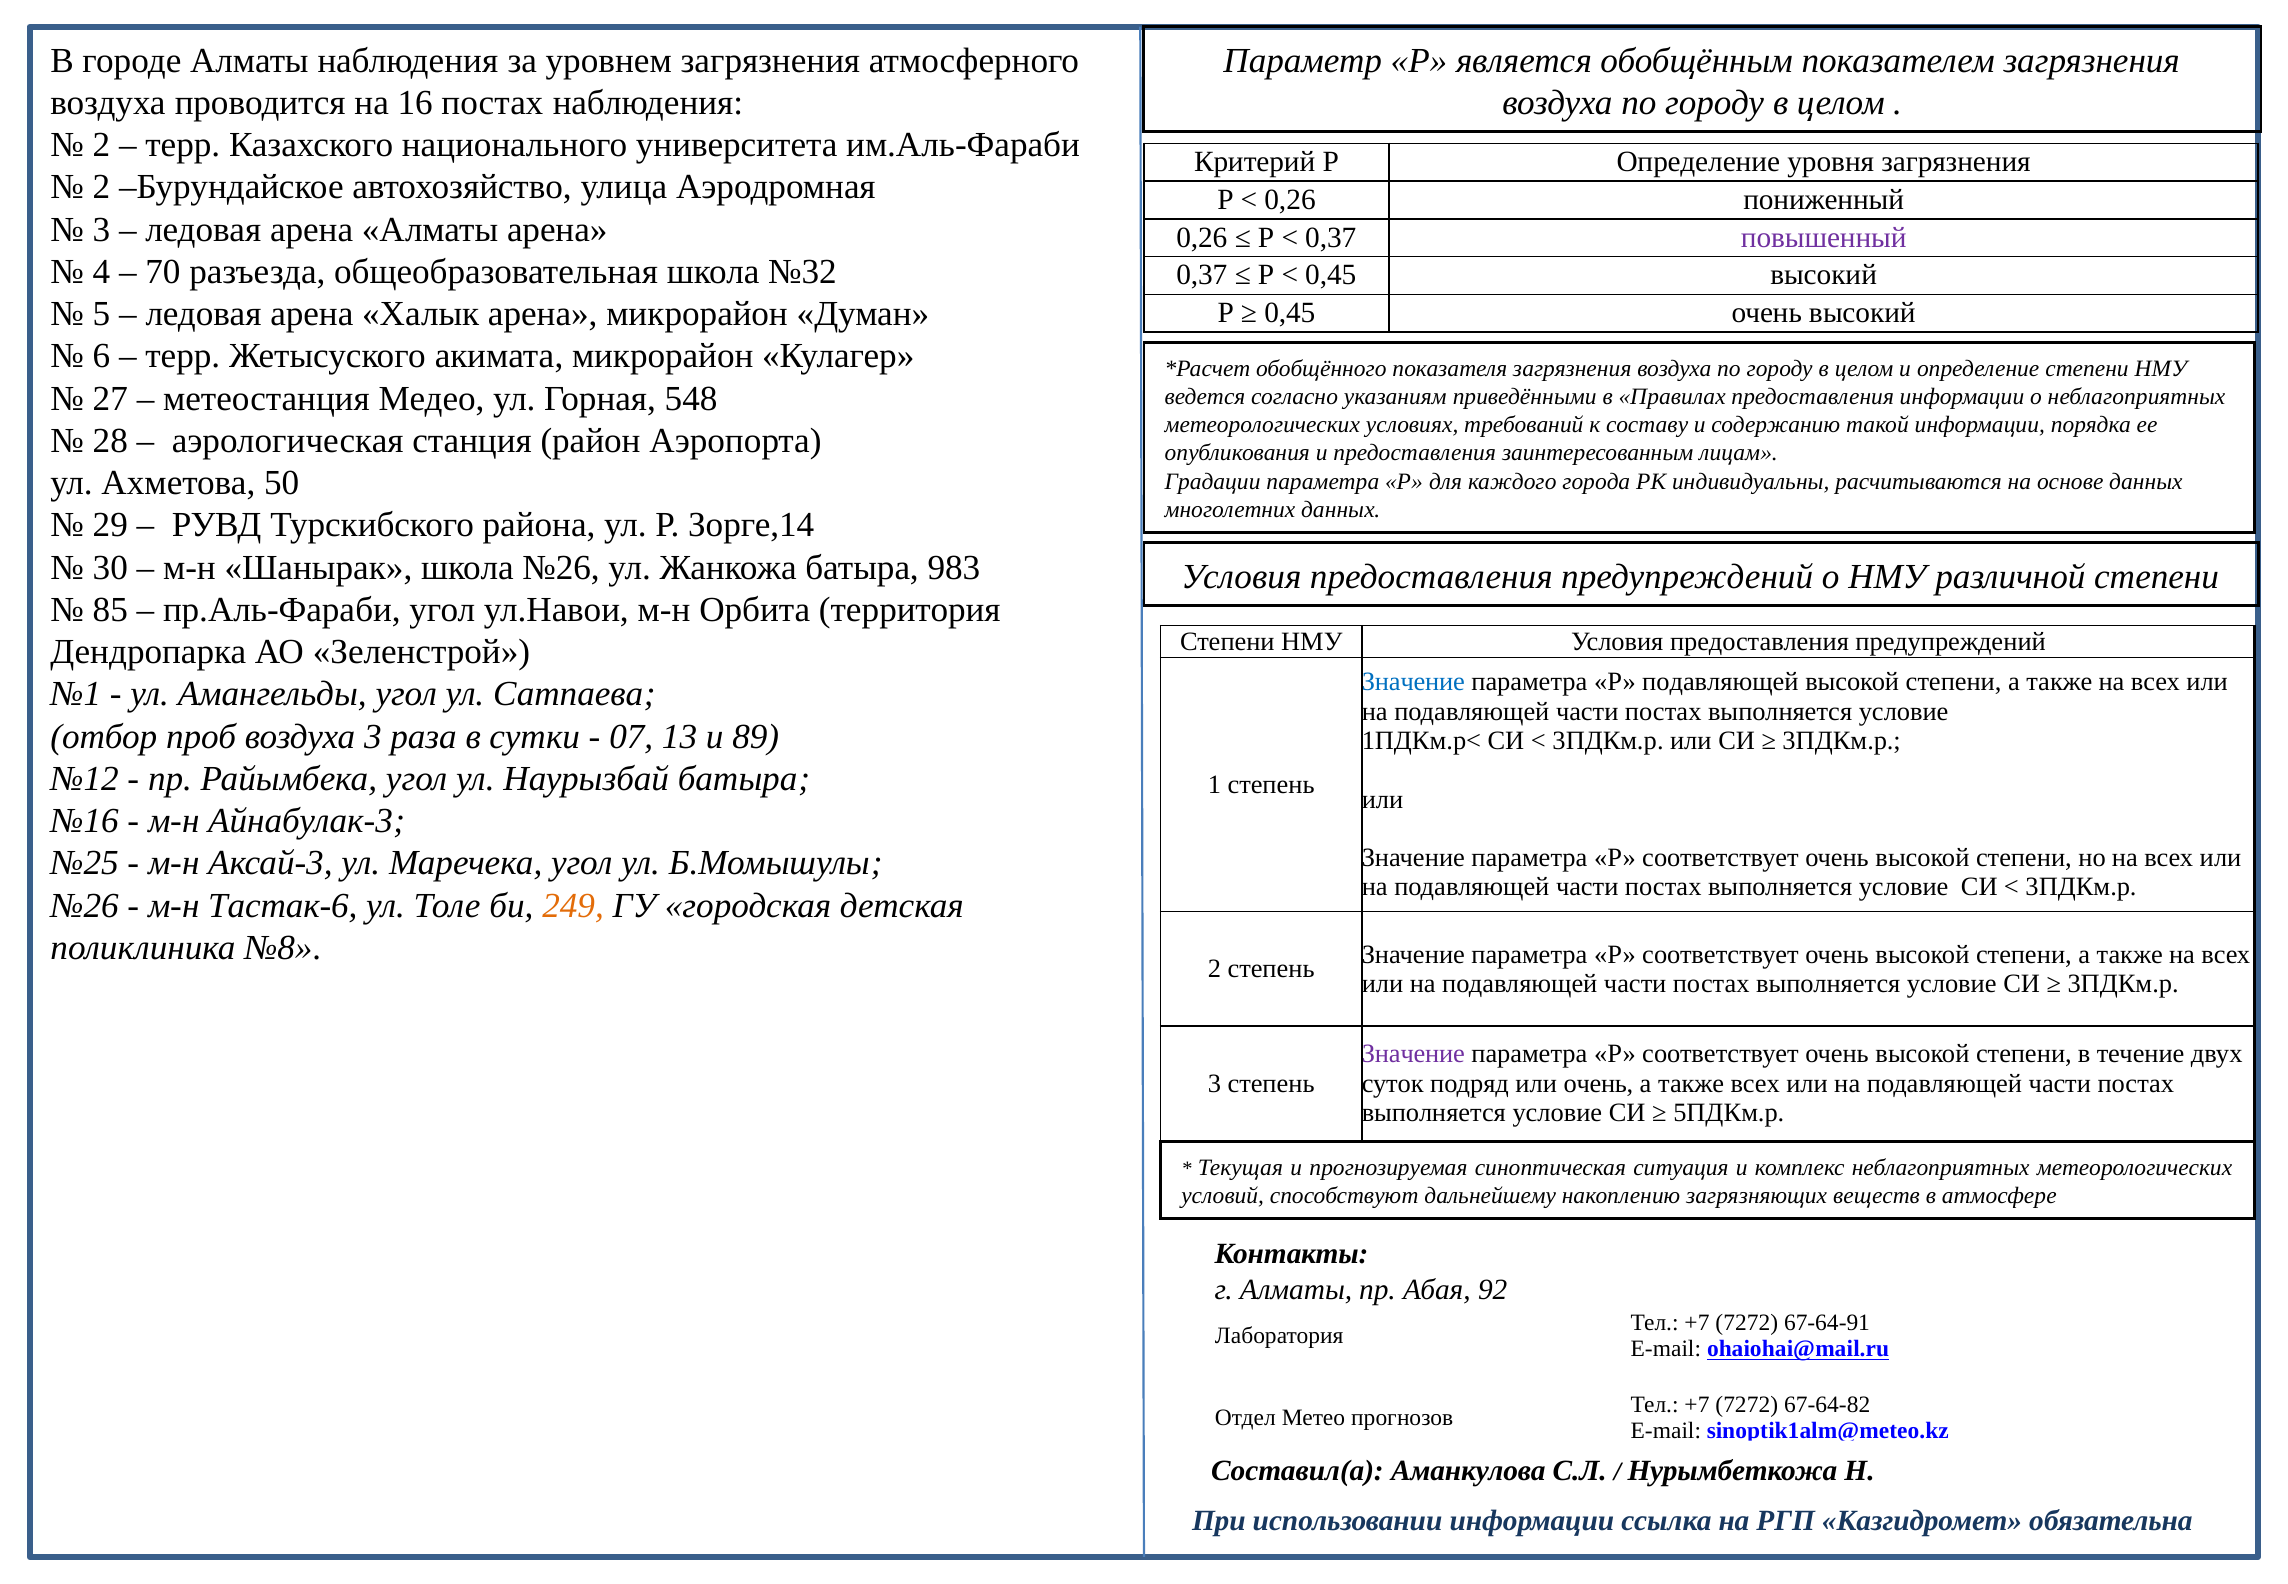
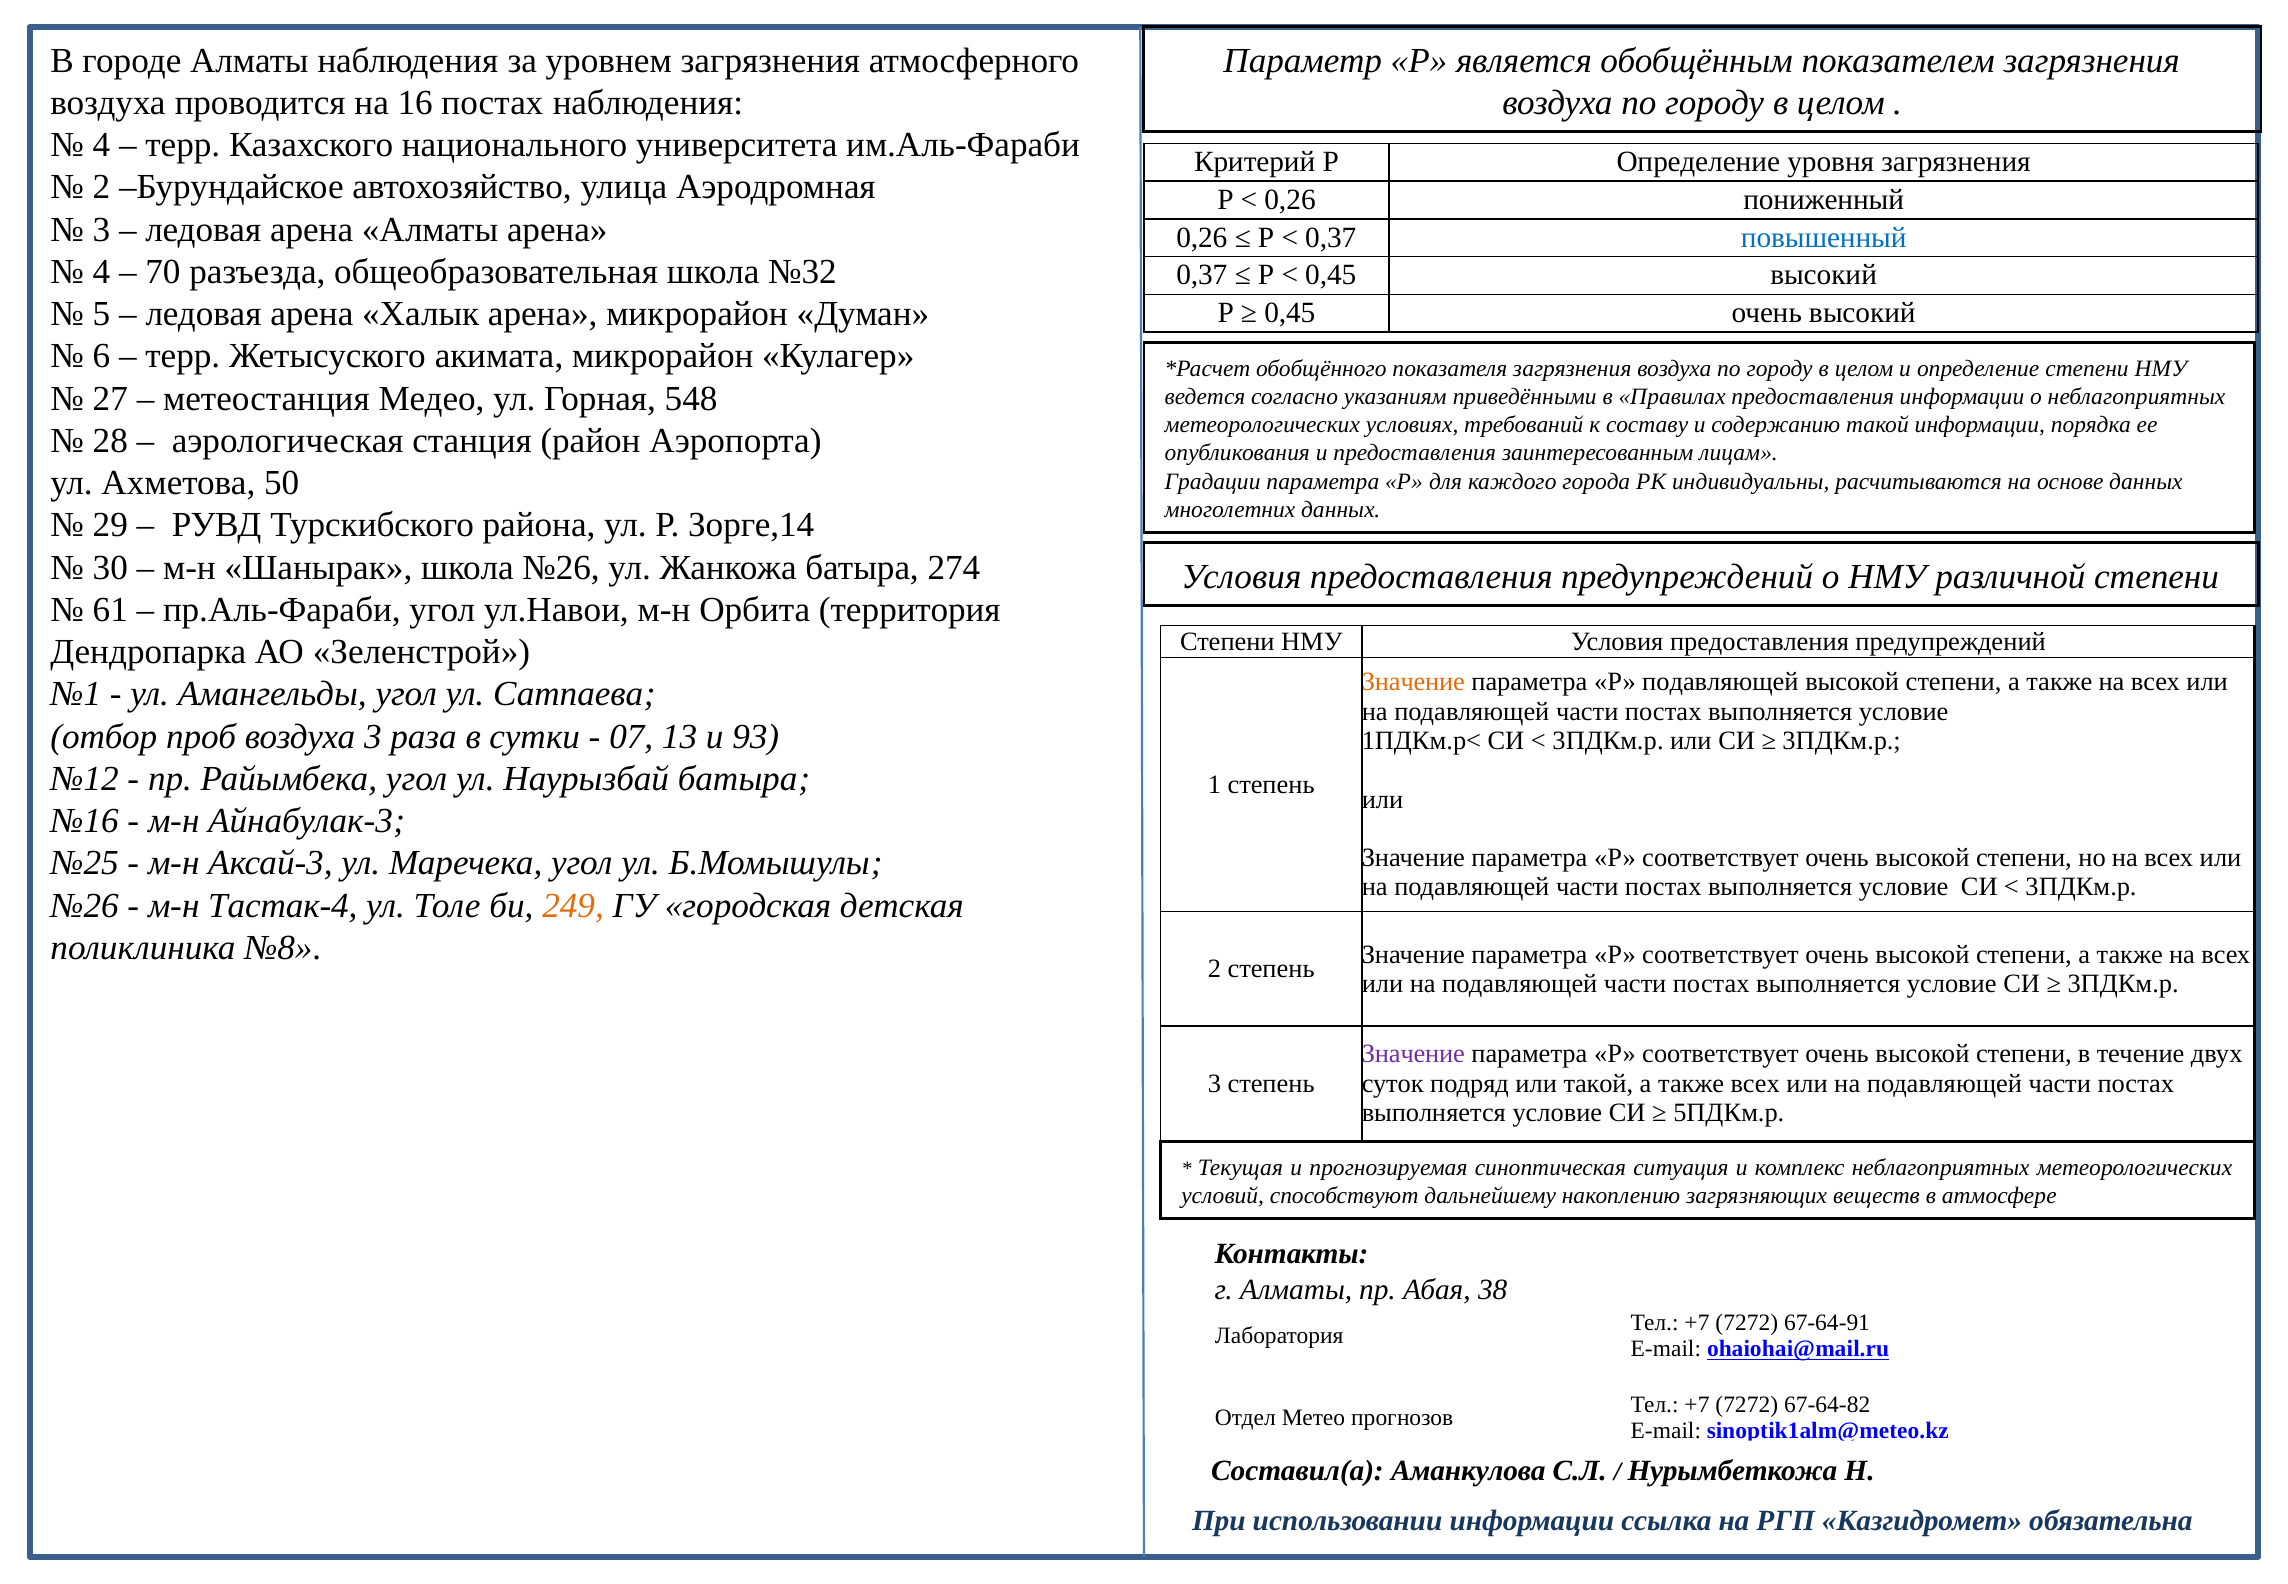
2 at (102, 145): 2 -> 4
повышенный colour: purple -> blue
983: 983 -> 274
85: 85 -> 61
Значение at (1413, 682) colour: blue -> orange
89: 89 -> 93
Тастак-6: Тастак-6 -> Тастак-4
или очень: очень -> такой
92: 92 -> 38
